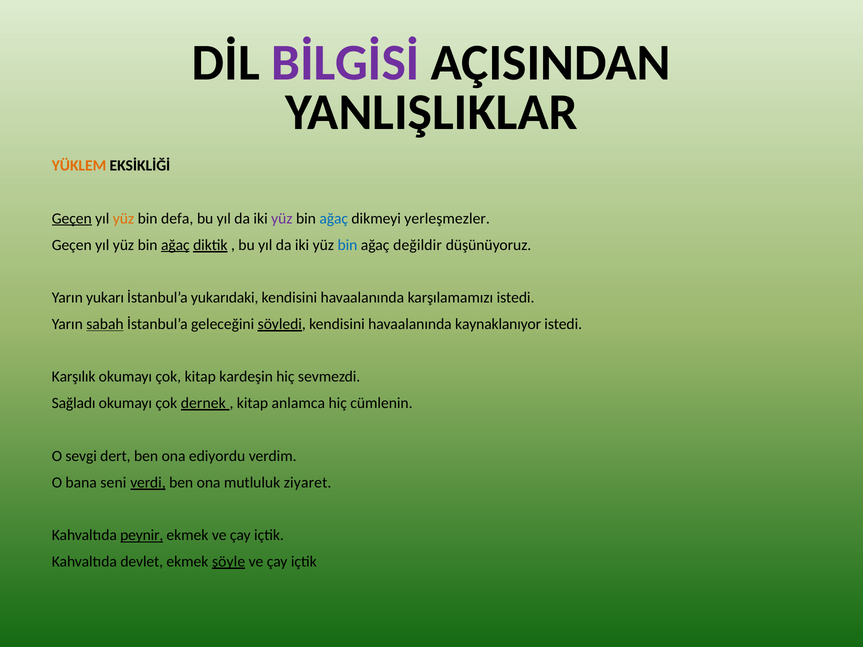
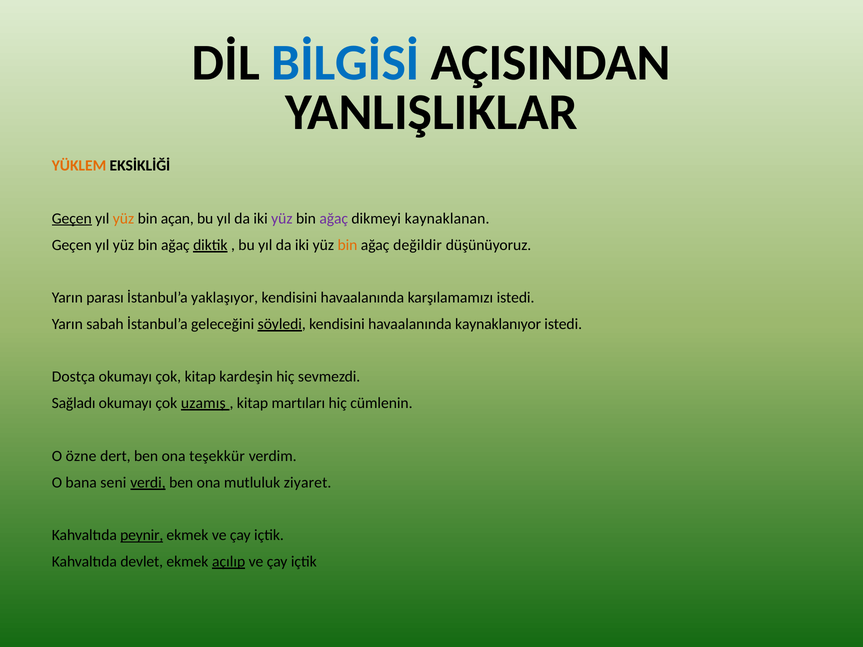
BİLGİSİ colour: purple -> blue
defa: defa -> açan
ağaç at (334, 219) colour: blue -> purple
yerleşmezler: yerleşmezler -> kaynaklanan
ağaç at (175, 245) underline: present -> none
bin at (347, 245) colour: blue -> orange
yukarı: yukarı -> parası
yukarıdaki: yukarıdaki -> yaklaşıyor
sabah underline: present -> none
Karşılık: Karşılık -> Dostça
dernek: dernek -> uzamış
anlamca: anlamca -> martıları
sevgi: sevgi -> özne
ediyordu: ediyordu -> teşekkür
şöyle: şöyle -> açılıp
